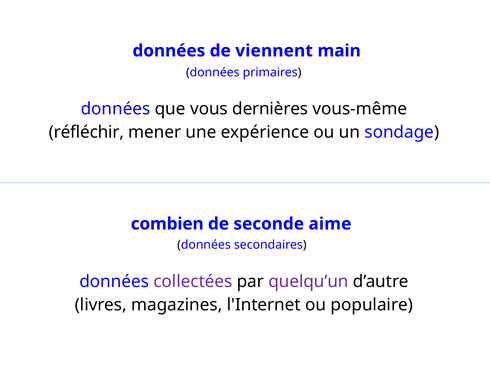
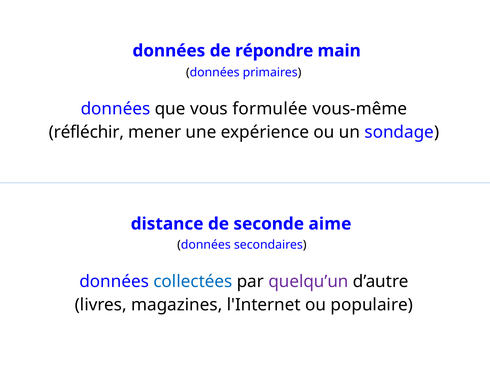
viennent: viennent -> répondre
dernières: dernières -> formulée
combien: combien -> distance
collectées colour: purple -> blue
